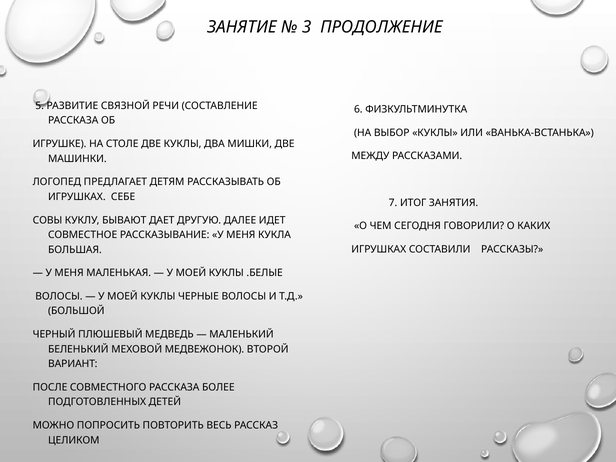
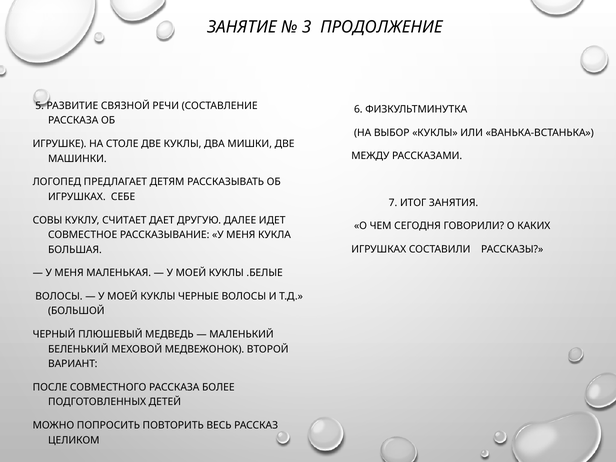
БЫВАЮТ: БЫВАЮТ -> СЧИТАЕТ
